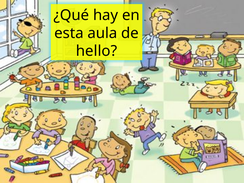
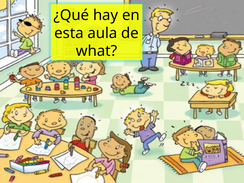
hello: hello -> what
